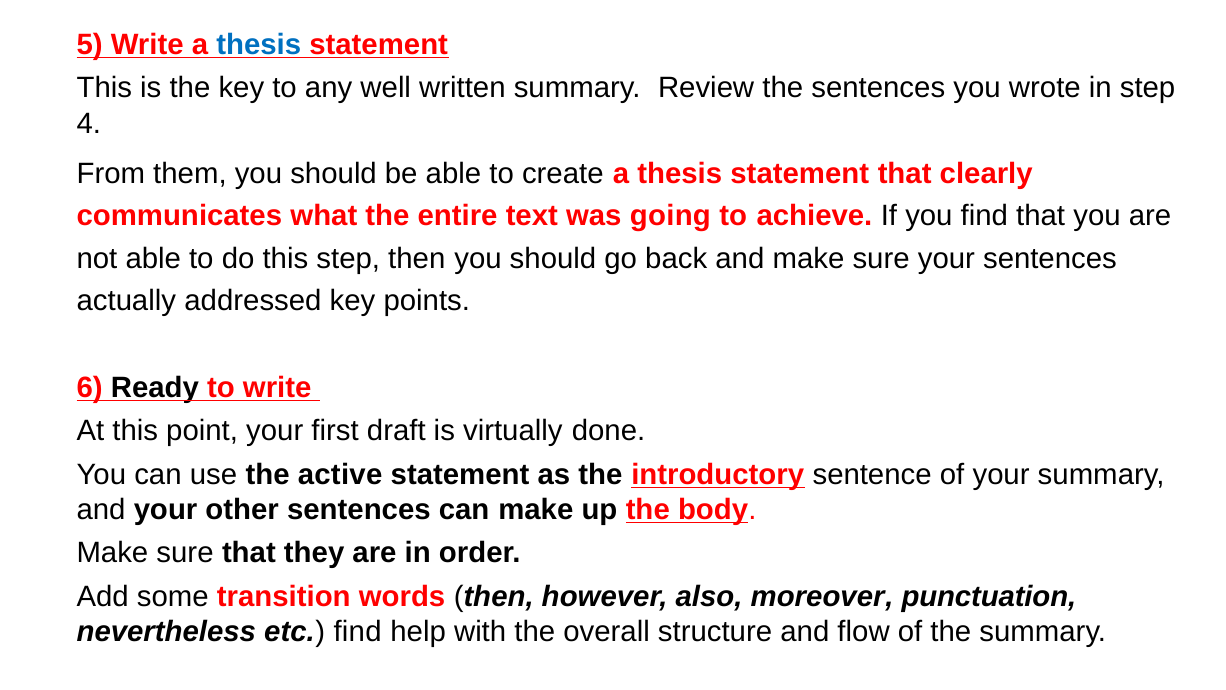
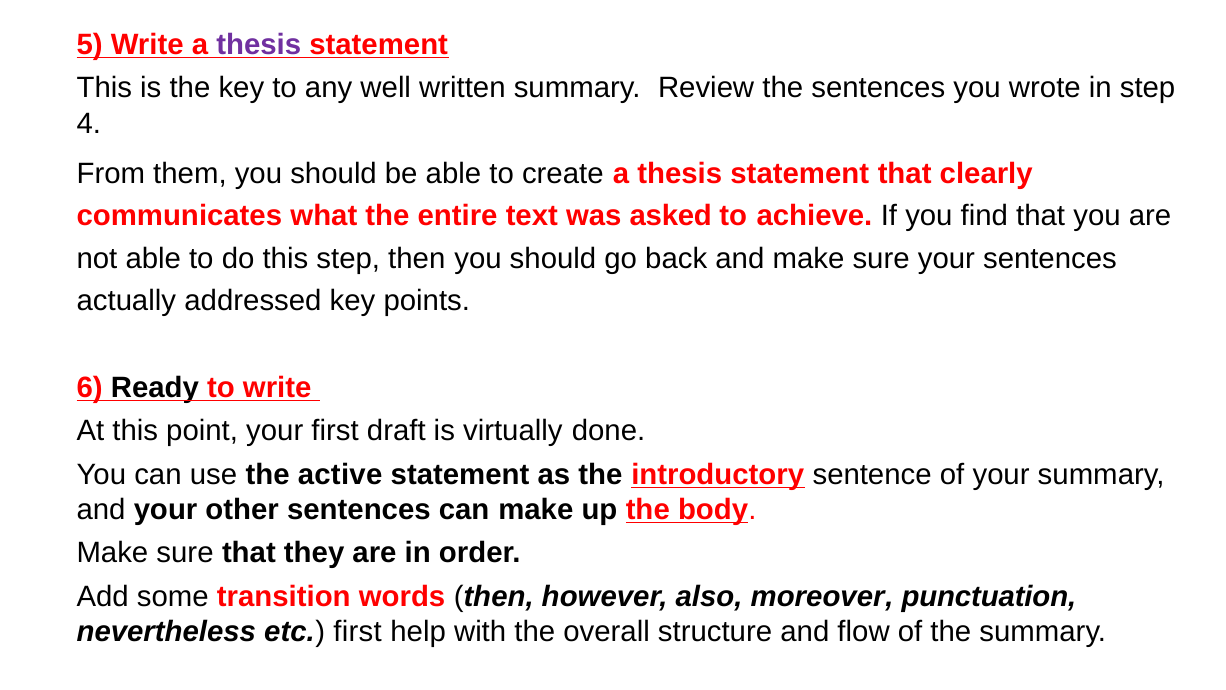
thesis at (259, 45) colour: blue -> purple
going: going -> asked
etc find: find -> first
